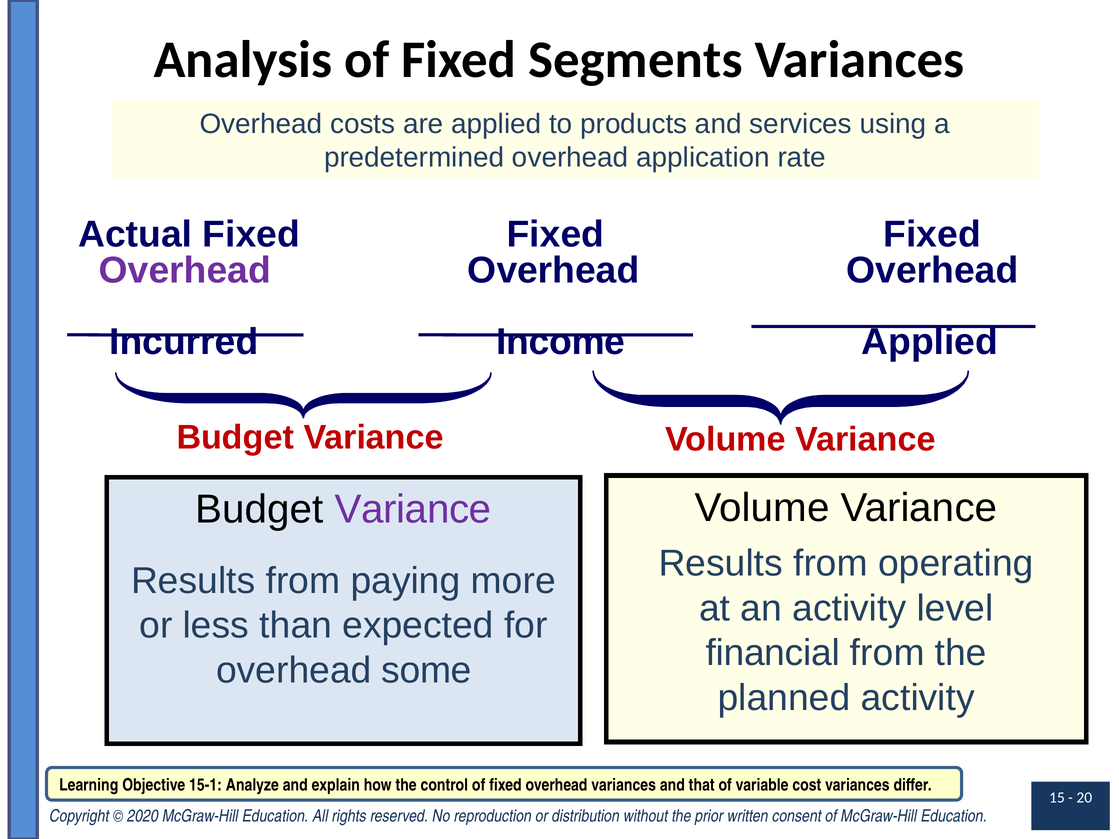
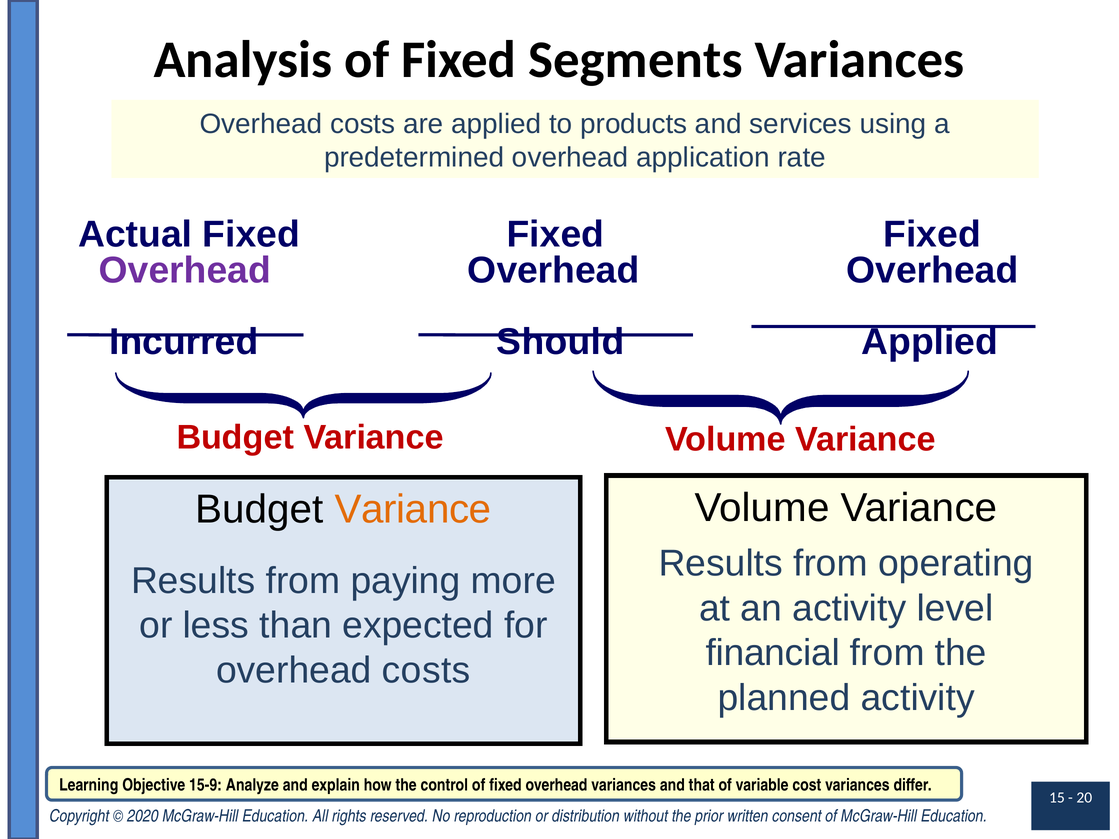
Income: Income -> Should
Variance at (413, 510) colour: purple -> orange
some at (427, 670): some -> costs
15-1: 15-1 -> 15-9
